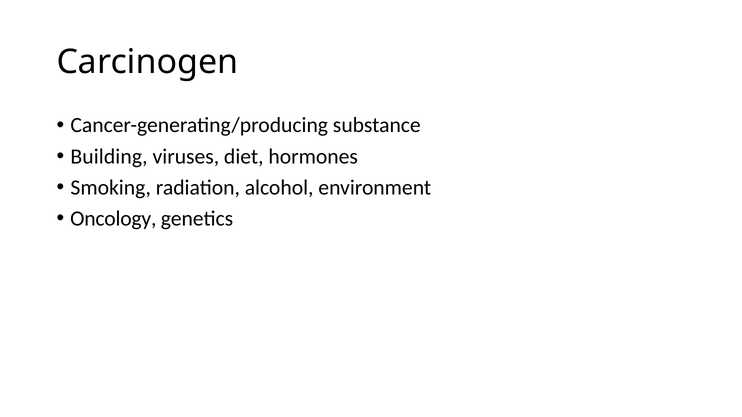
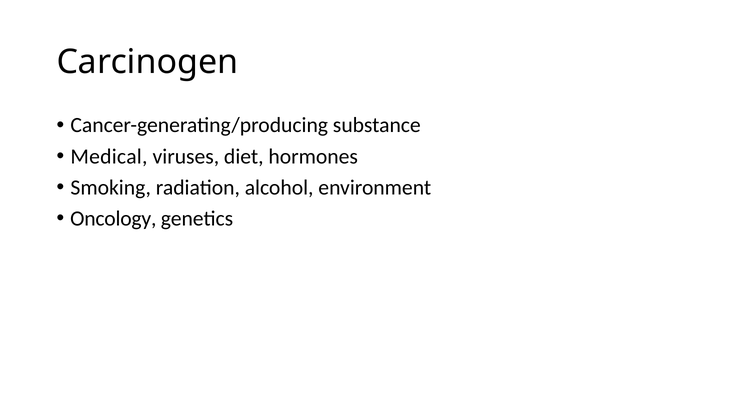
Building: Building -> Medical
